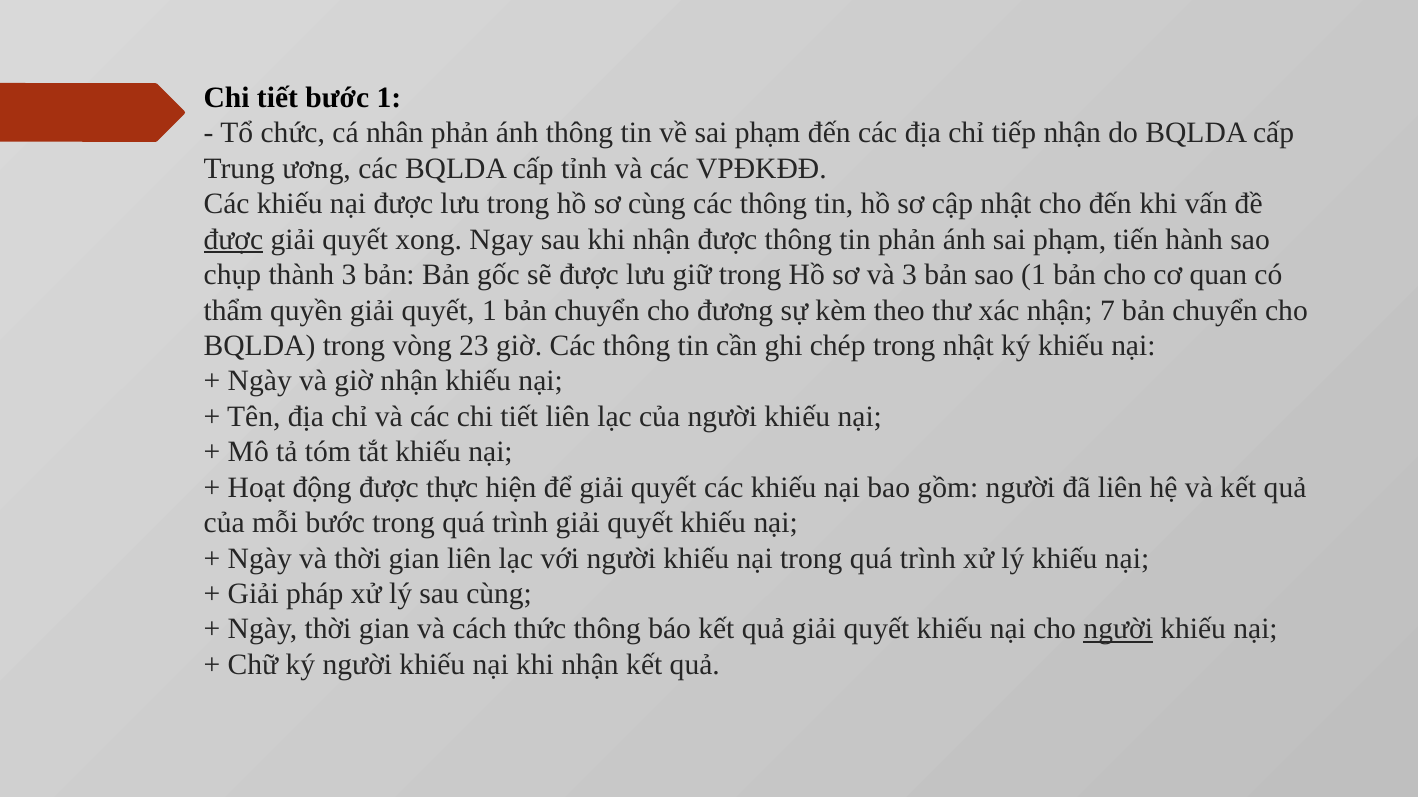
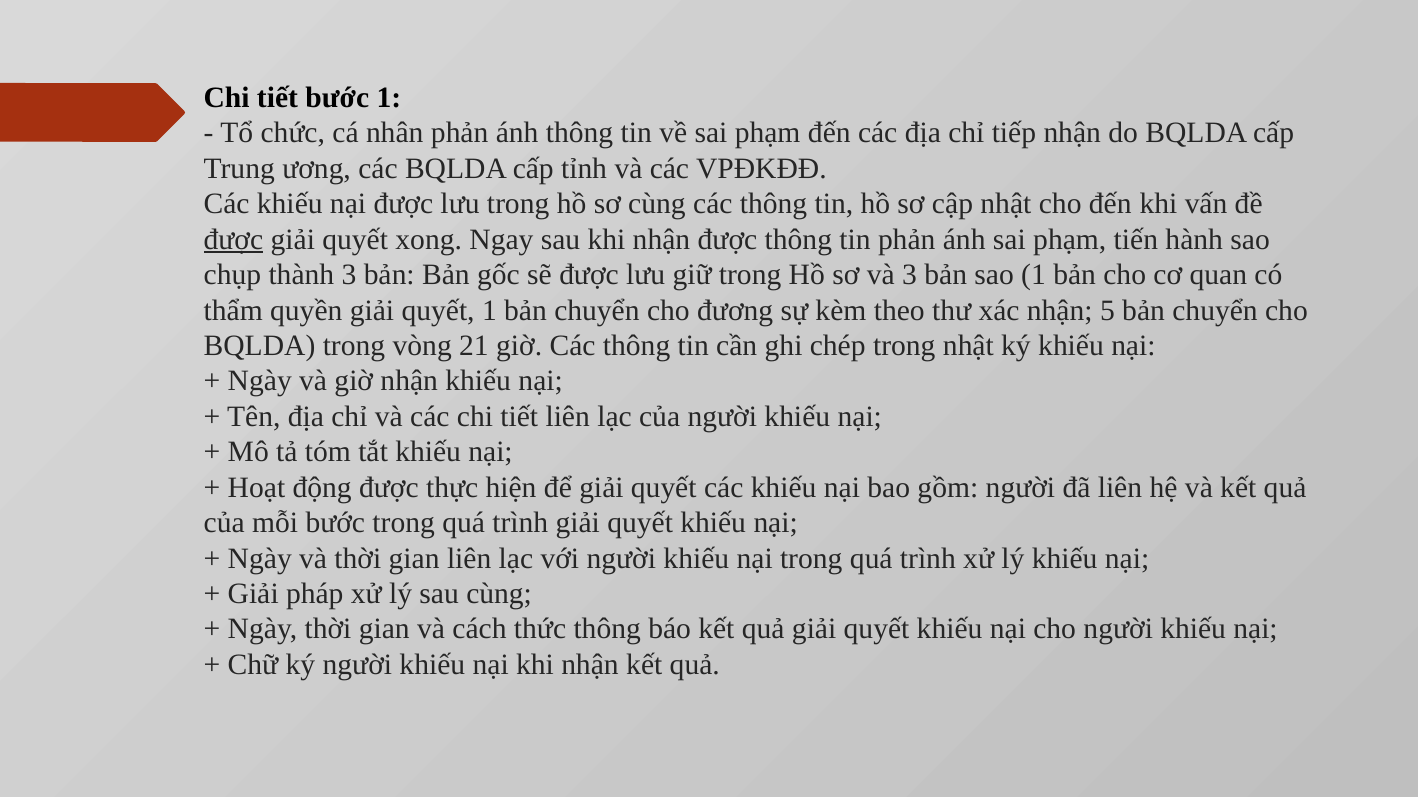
7: 7 -> 5
23: 23 -> 21
người at (1118, 630) underline: present -> none
